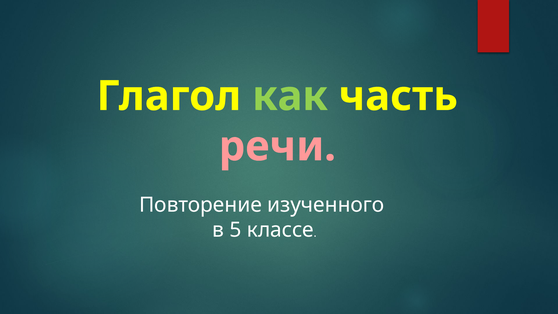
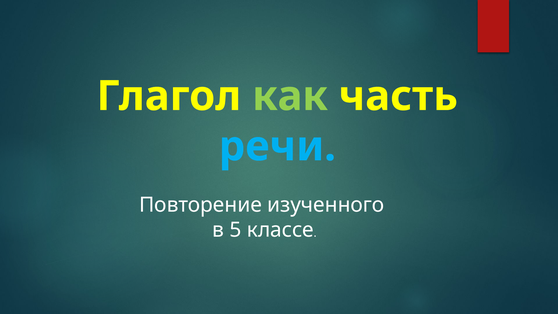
речи colour: pink -> light blue
